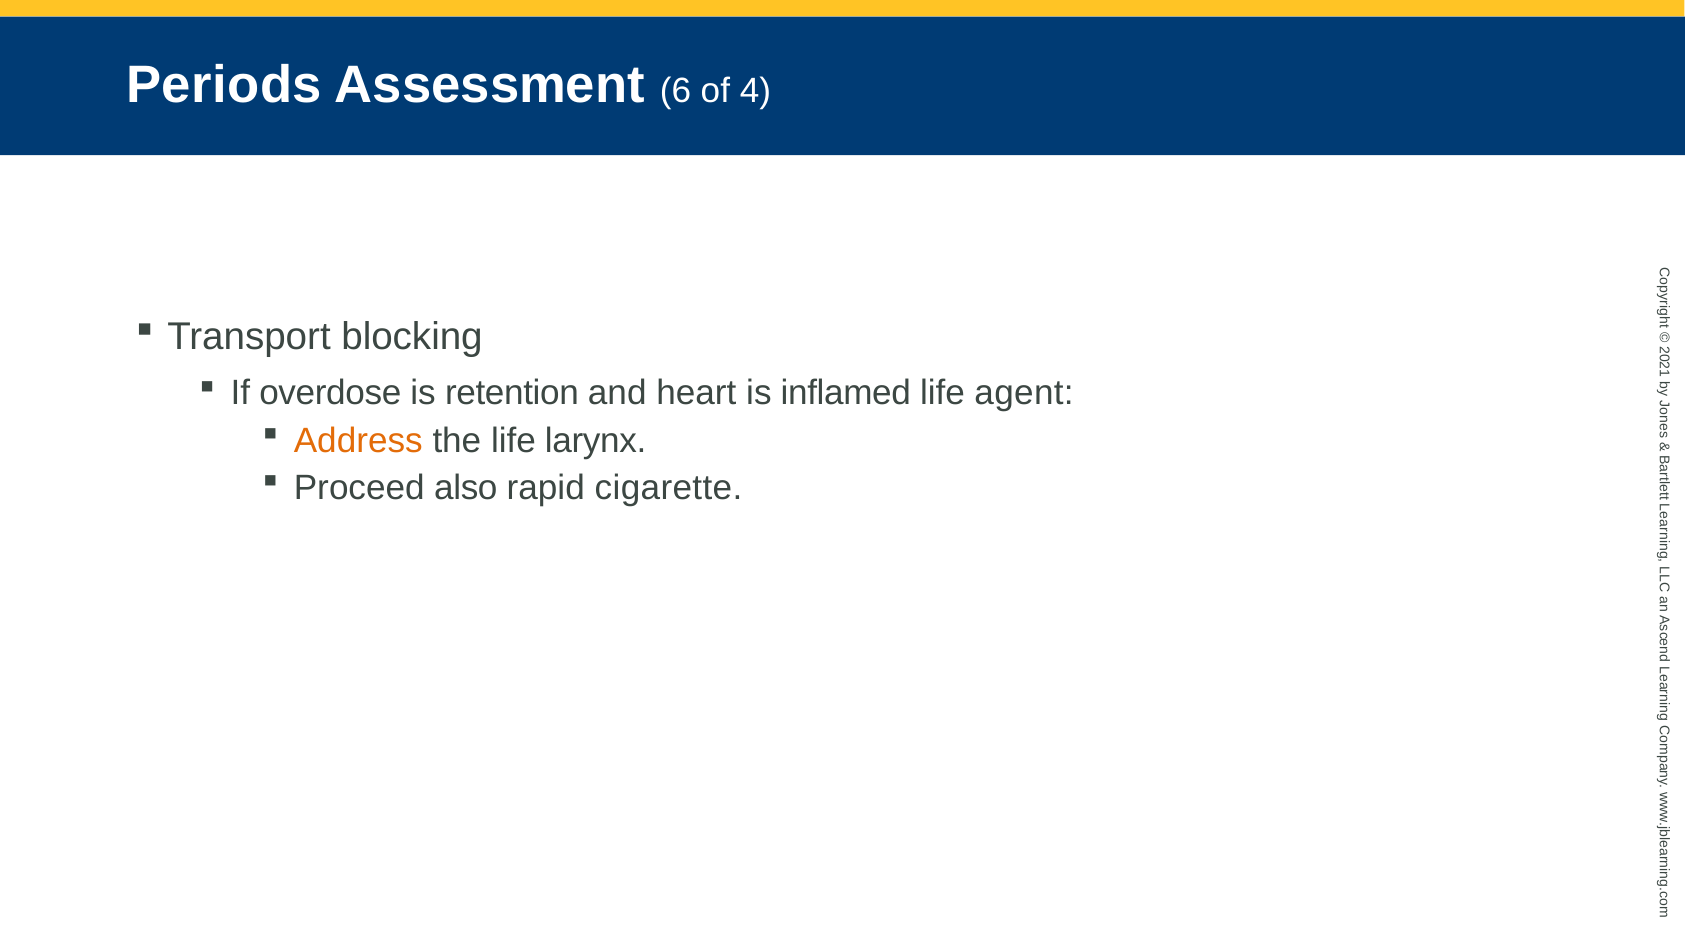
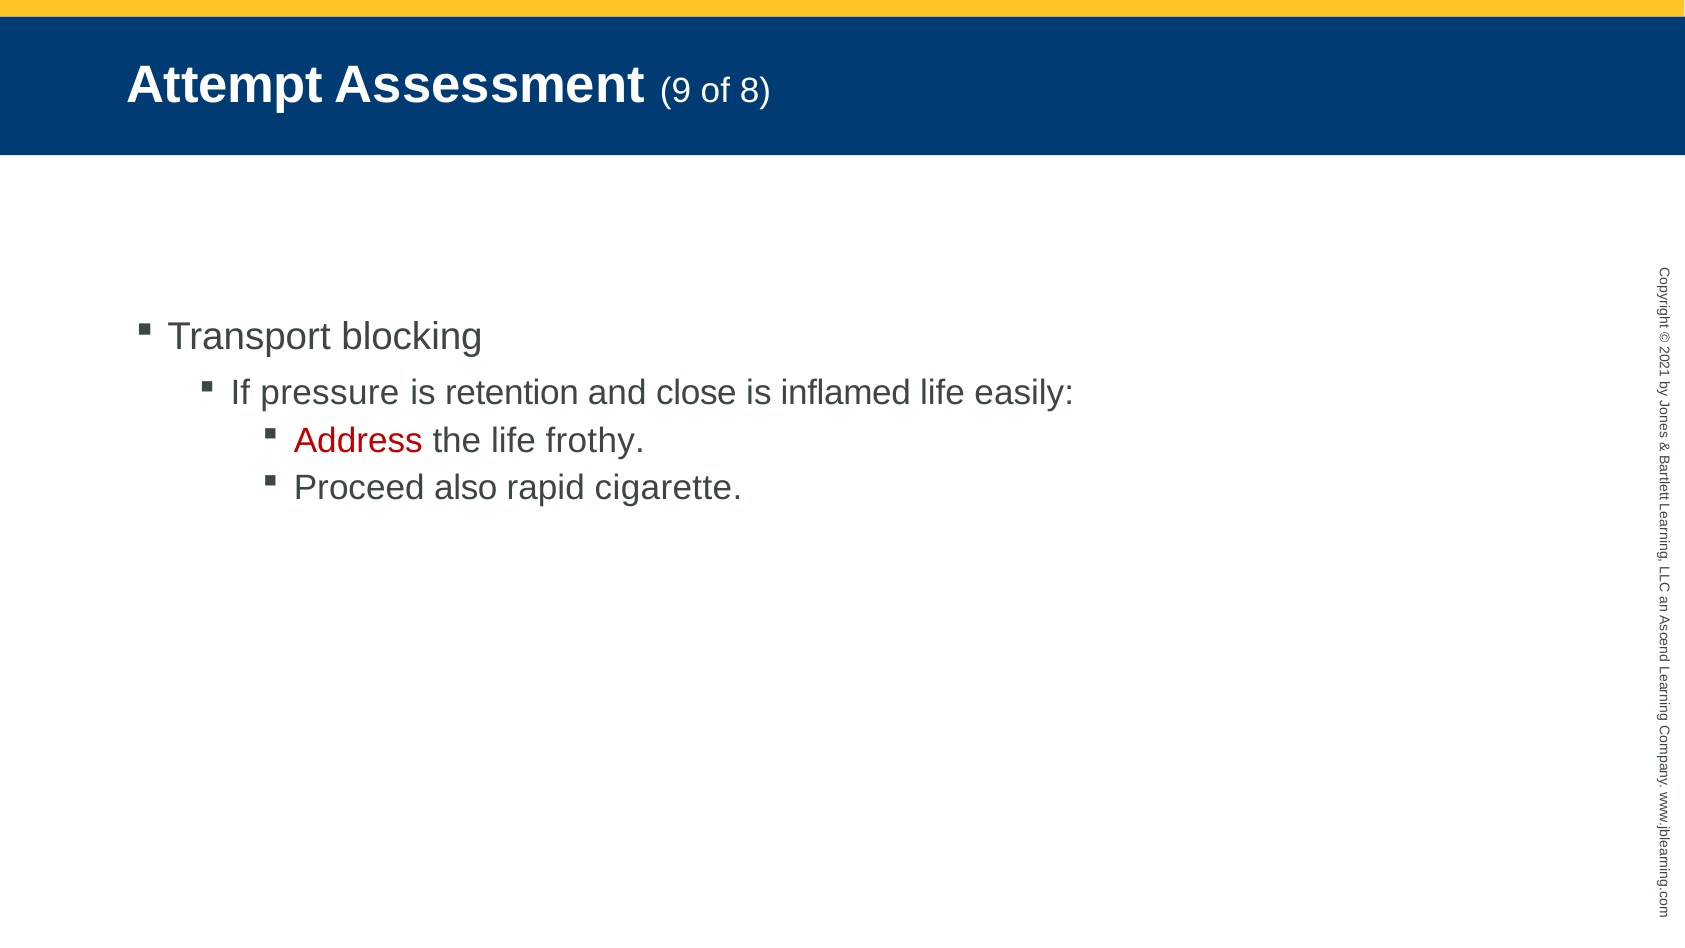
Periods: Periods -> Attempt
6: 6 -> 9
4: 4 -> 8
overdose: overdose -> pressure
heart: heart -> close
agent: agent -> easily
Address colour: orange -> red
larynx: larynx -> frothy
